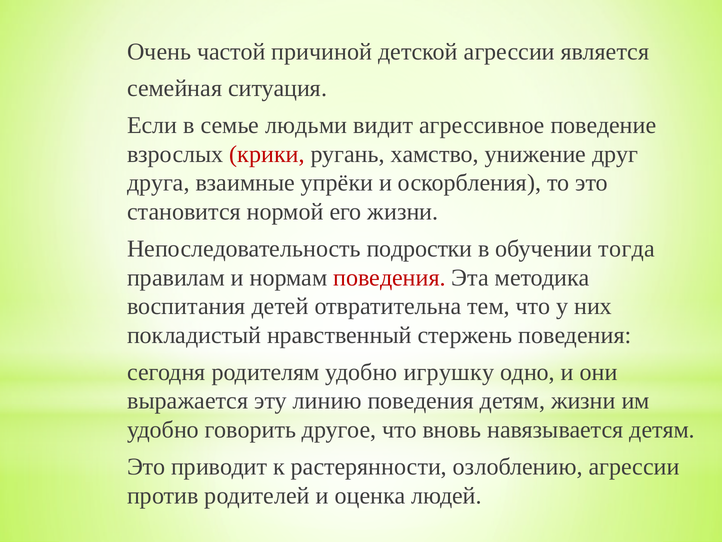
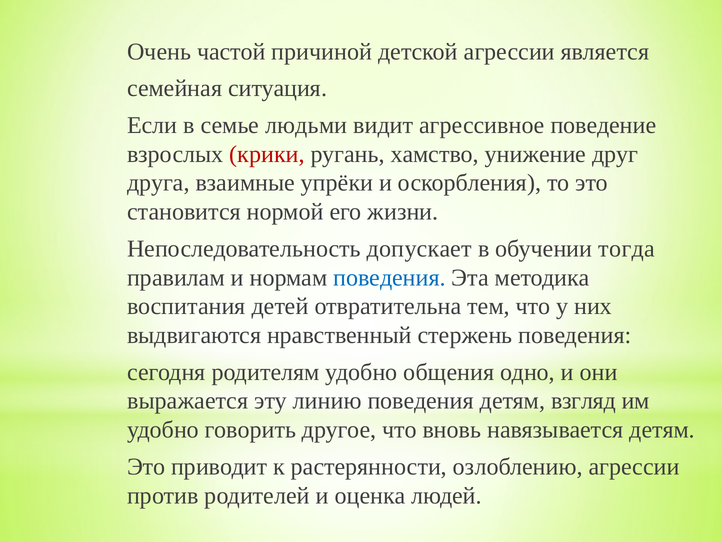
подростки: подростки -> допускает
поведения at (389, 277) colour: red -> blue
покладистый: покладистый -> выдвигаются
игрушку: игрушку -> общения
детям жизни: жизни -> взгляд
